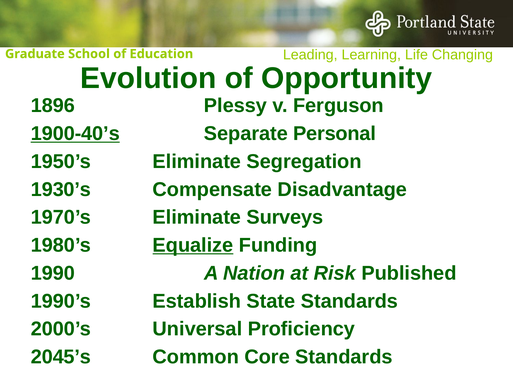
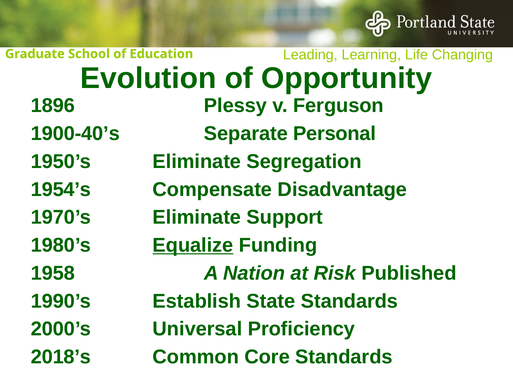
1900-40’s underline: present -> none
1930’s: 1930’s -> 1954’s
Surveys: Surveys -> Support
1990: 1990 -> 1958
2045’s: 2045’s -> 2018’s
